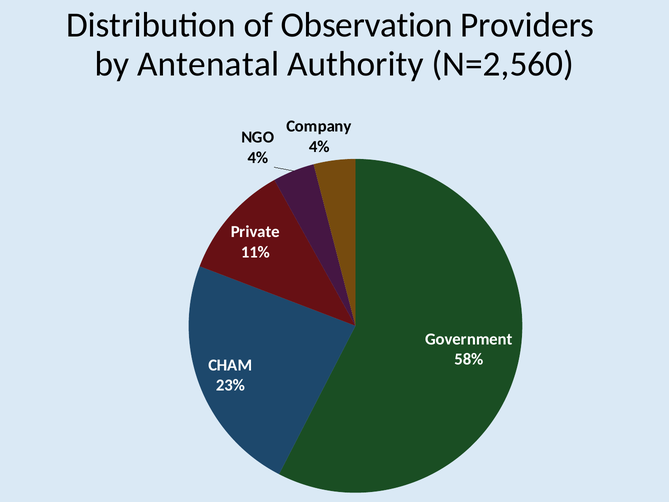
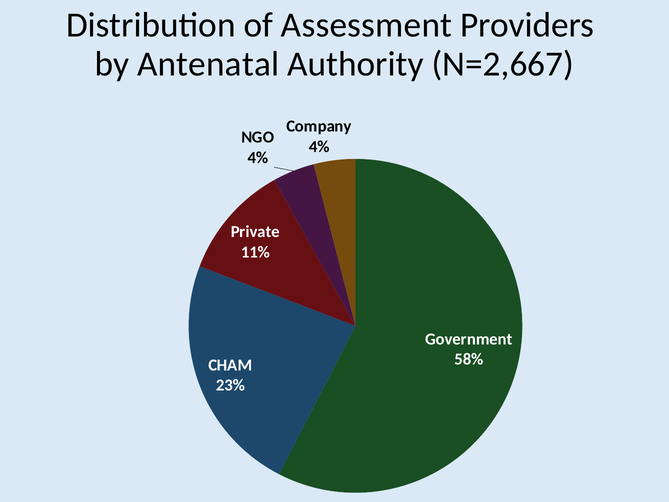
Observation: Observation -> Assessment
N=2,560: N=2,560 -> N=2,667
